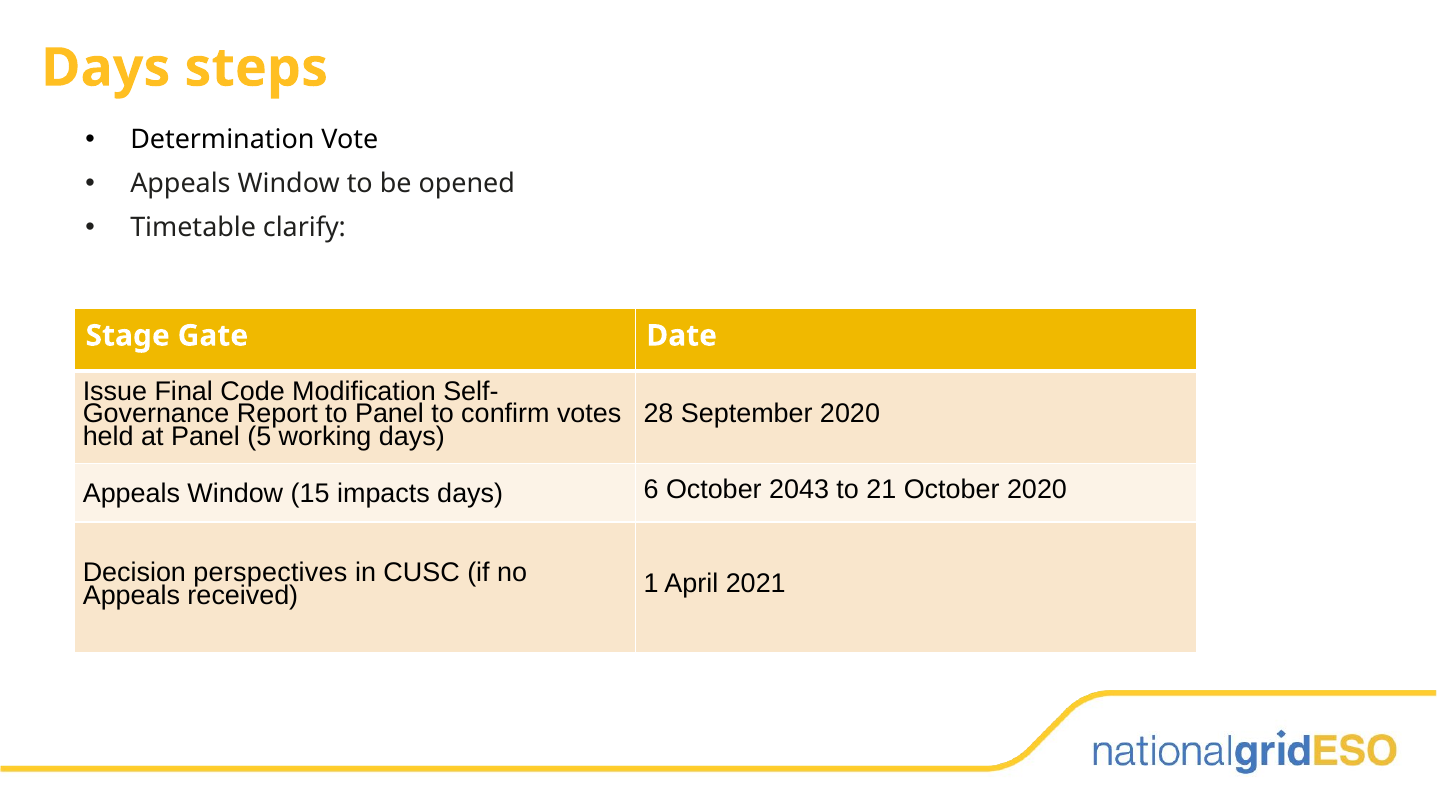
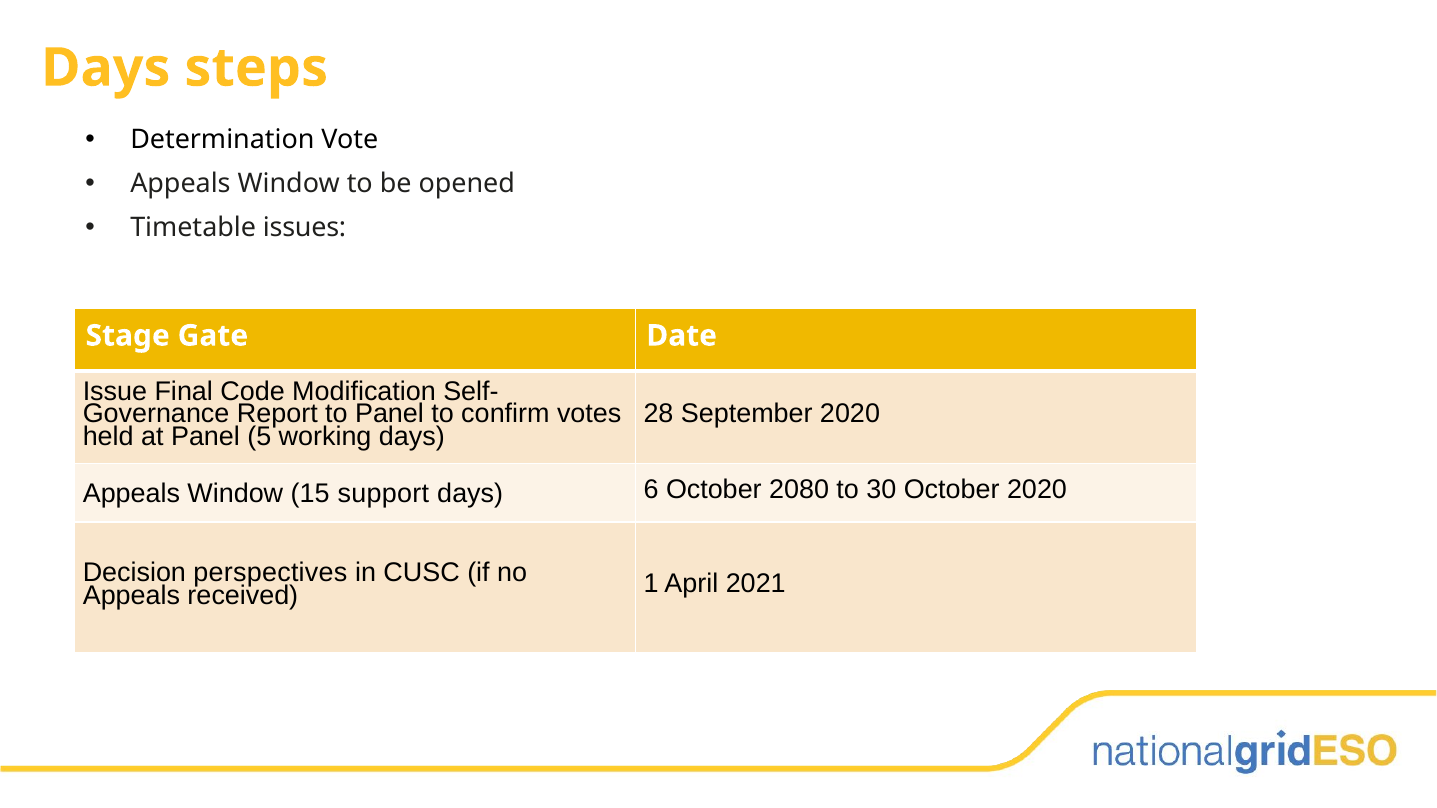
clarify: clarify -> issues
impacts: impacts -> support
2043: 2043 -> 2080
21: 21 -> 30
